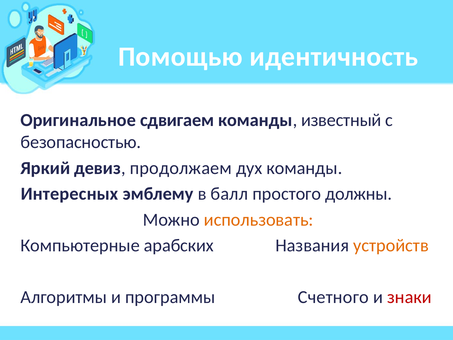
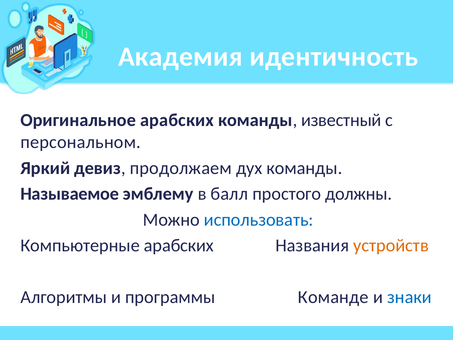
Помощью: Помощью -> Академия
Оригинальное сдвигаем: сдвигаем -> арабских
безопасностью: безопасностью -> персональном
Интересных: Интересных -> Называемое
использовать colour: orange -> blue
Счетного: Счетного -> Команде
знаки colour: red -> blue
